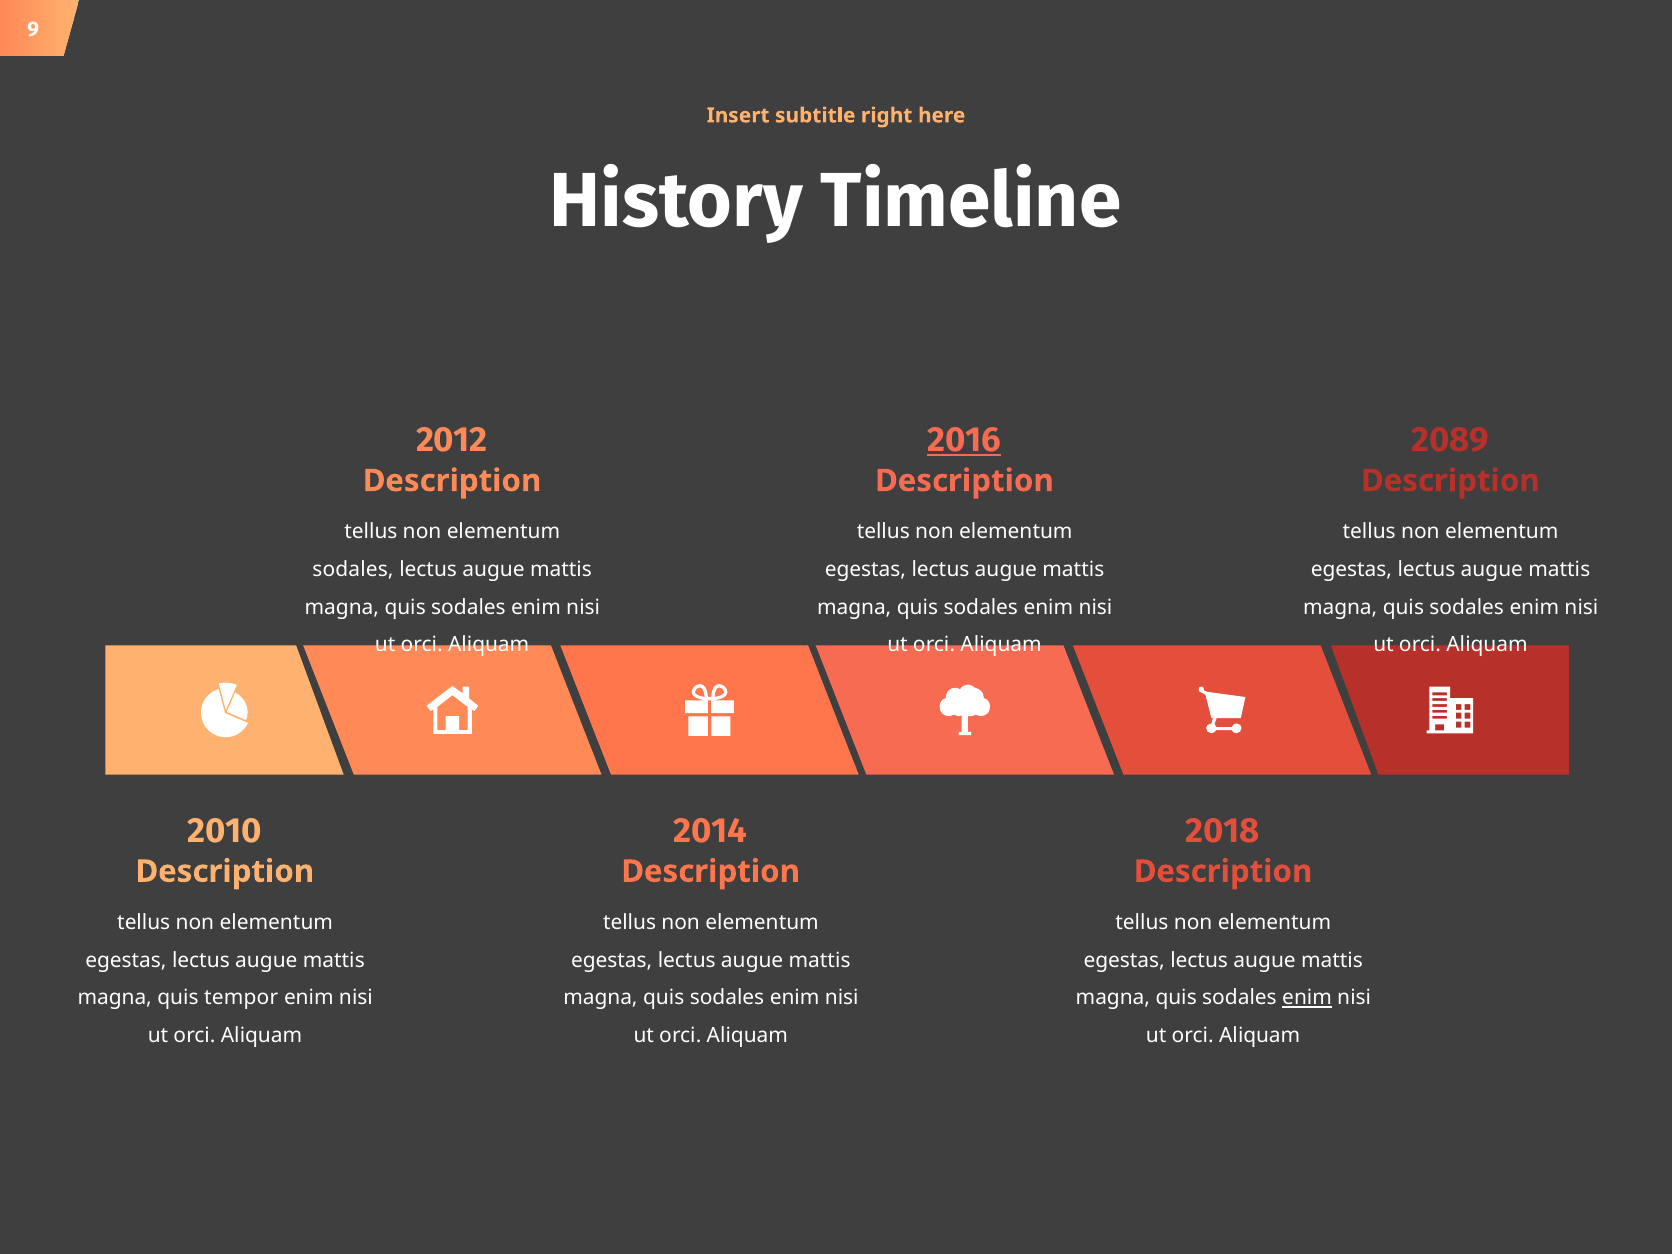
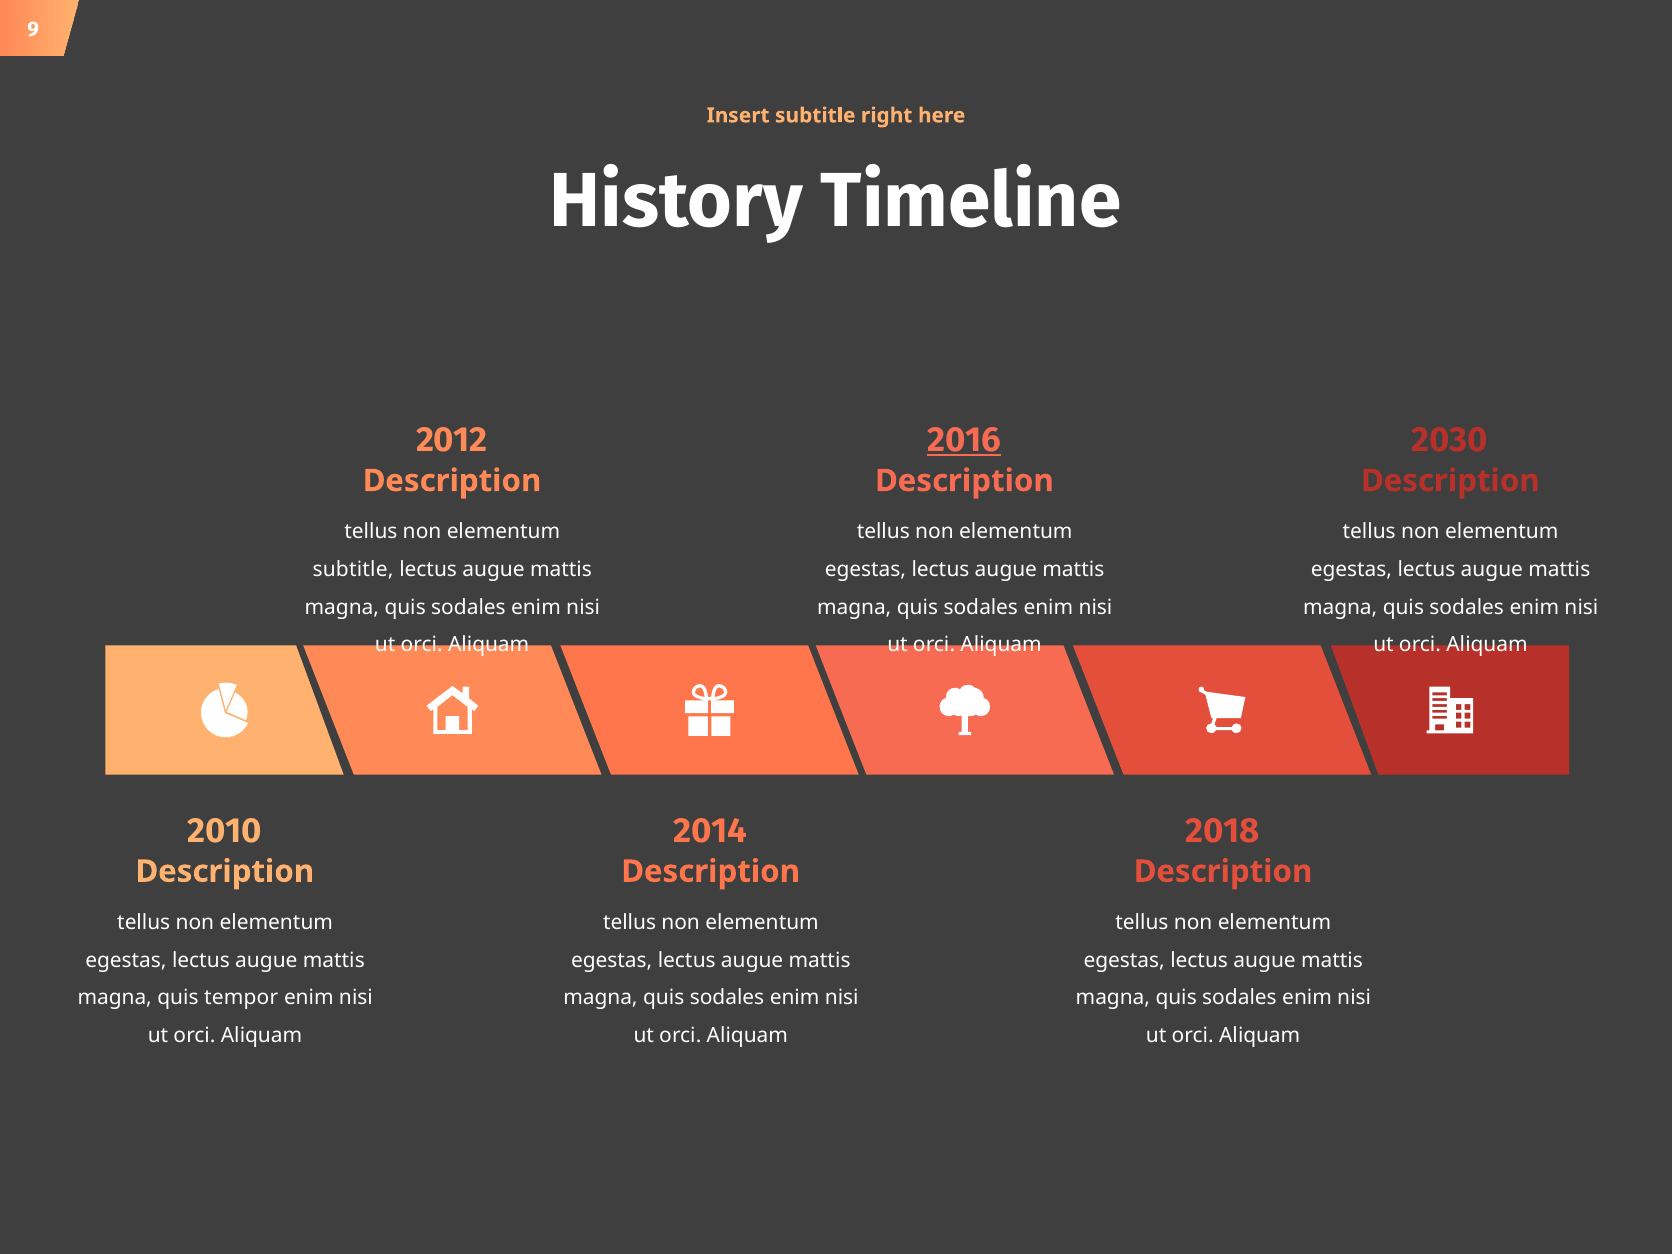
2089: 2089 -> 2030
sodales at (353, 570): sodales -> subtitle
enim at (1307, 998) underline: present -> none
